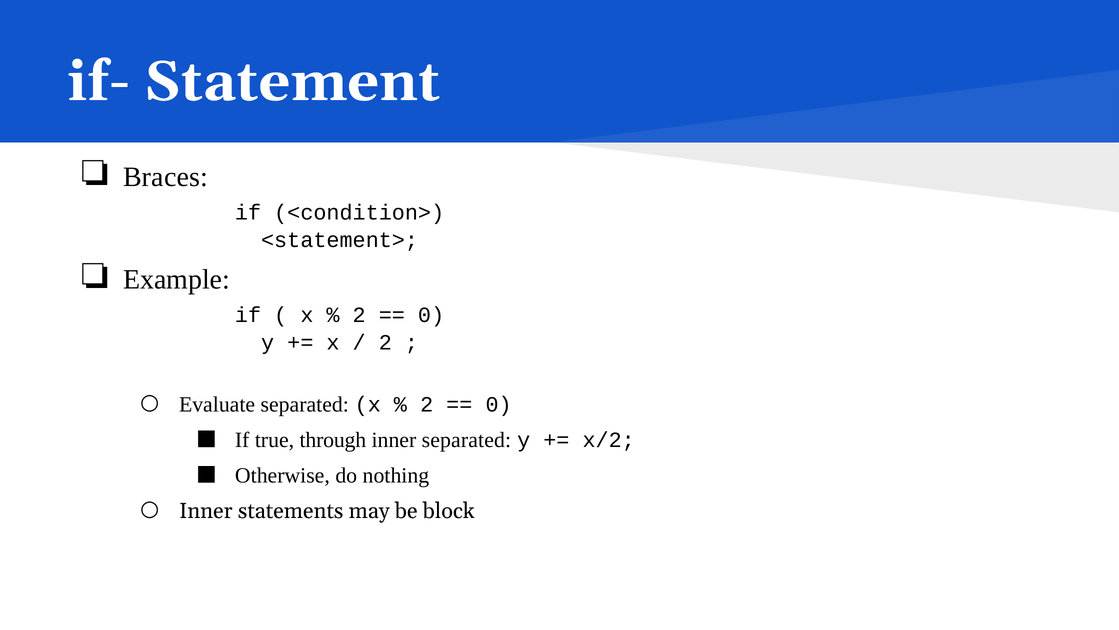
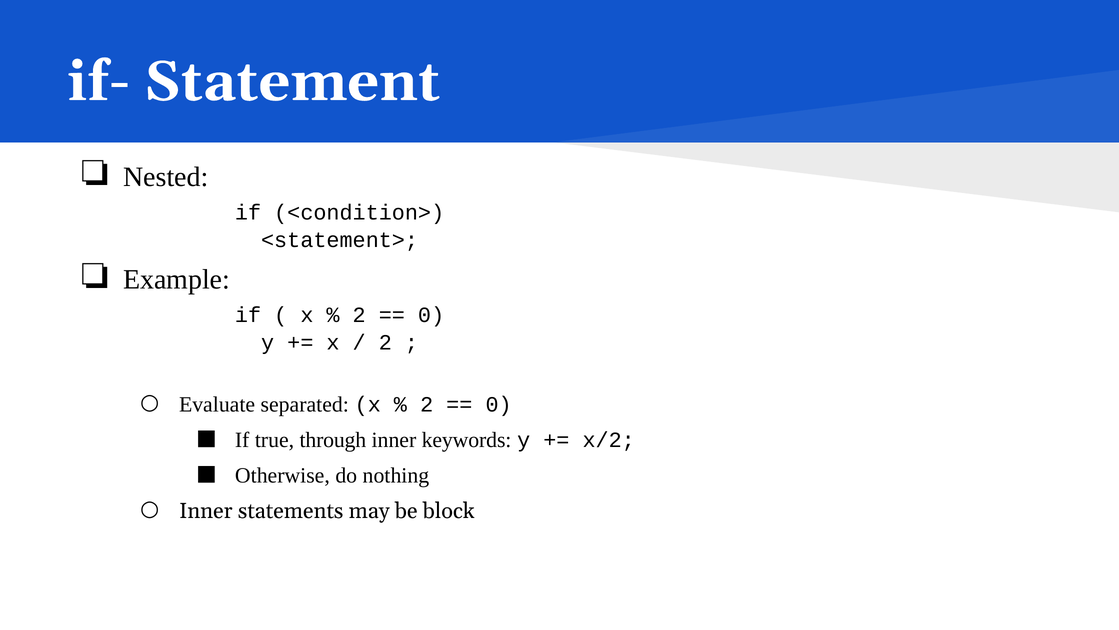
Braces: Braces -> Nested
inner separated: separated -> keywords
